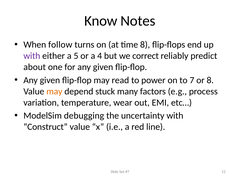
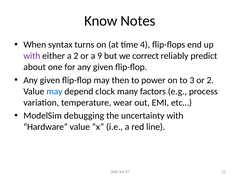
follow: follow -> syntax
time 8: 8 -> 4
a 5: 5 -> 2
4: 4 -> 9
read: read -> then
7: 7 -> 3
or 8: 8 -> 2
may at (54, 91) colour: orange -> blue
stuck: stuck -> clock
Construct: Construct -> Hardware
